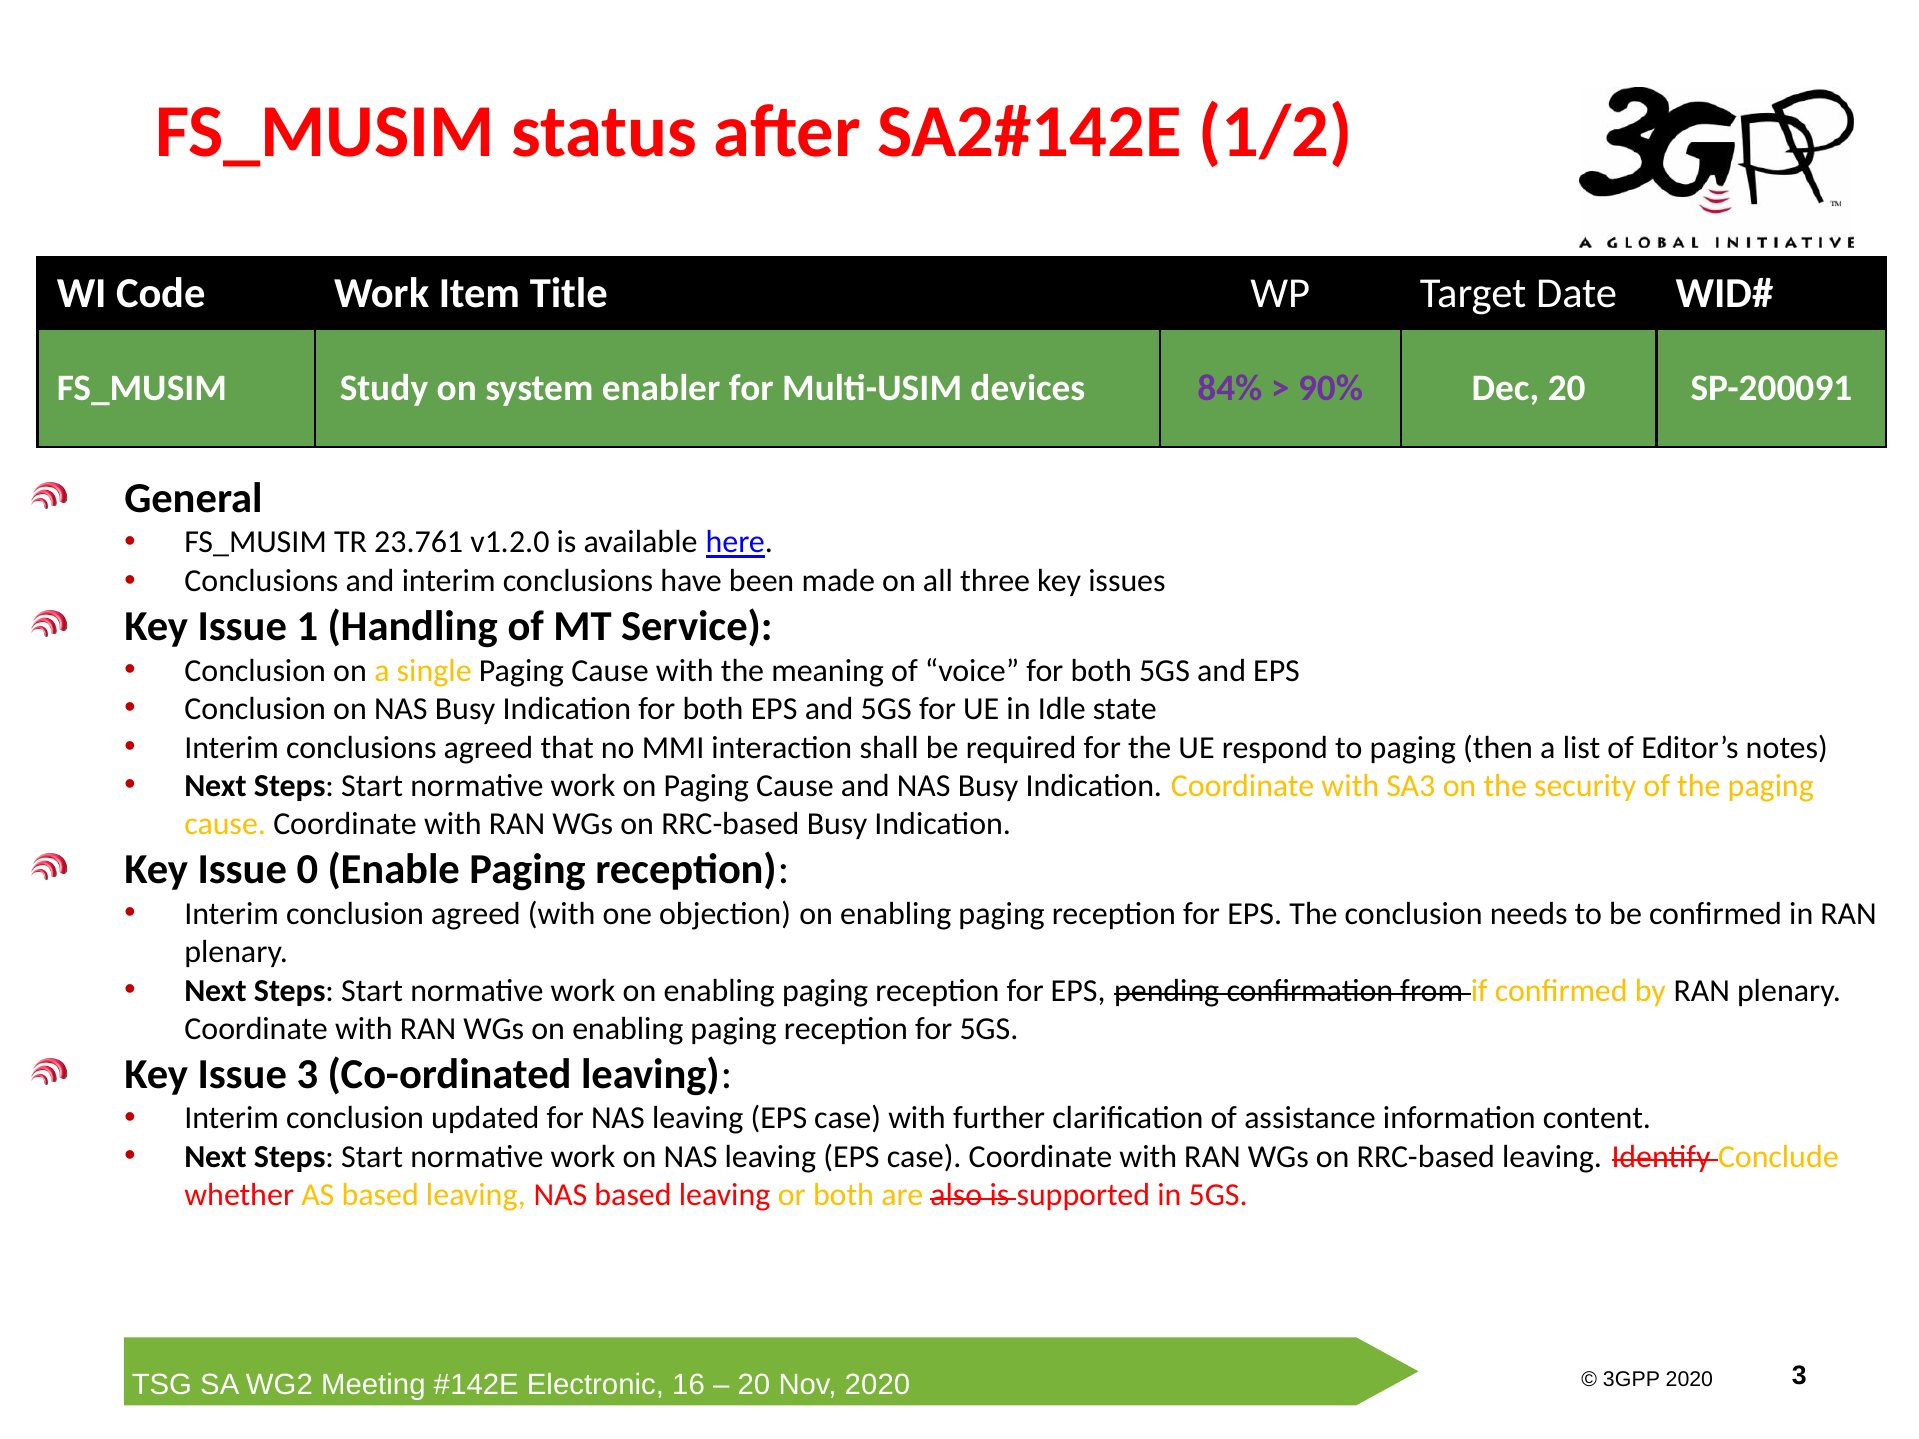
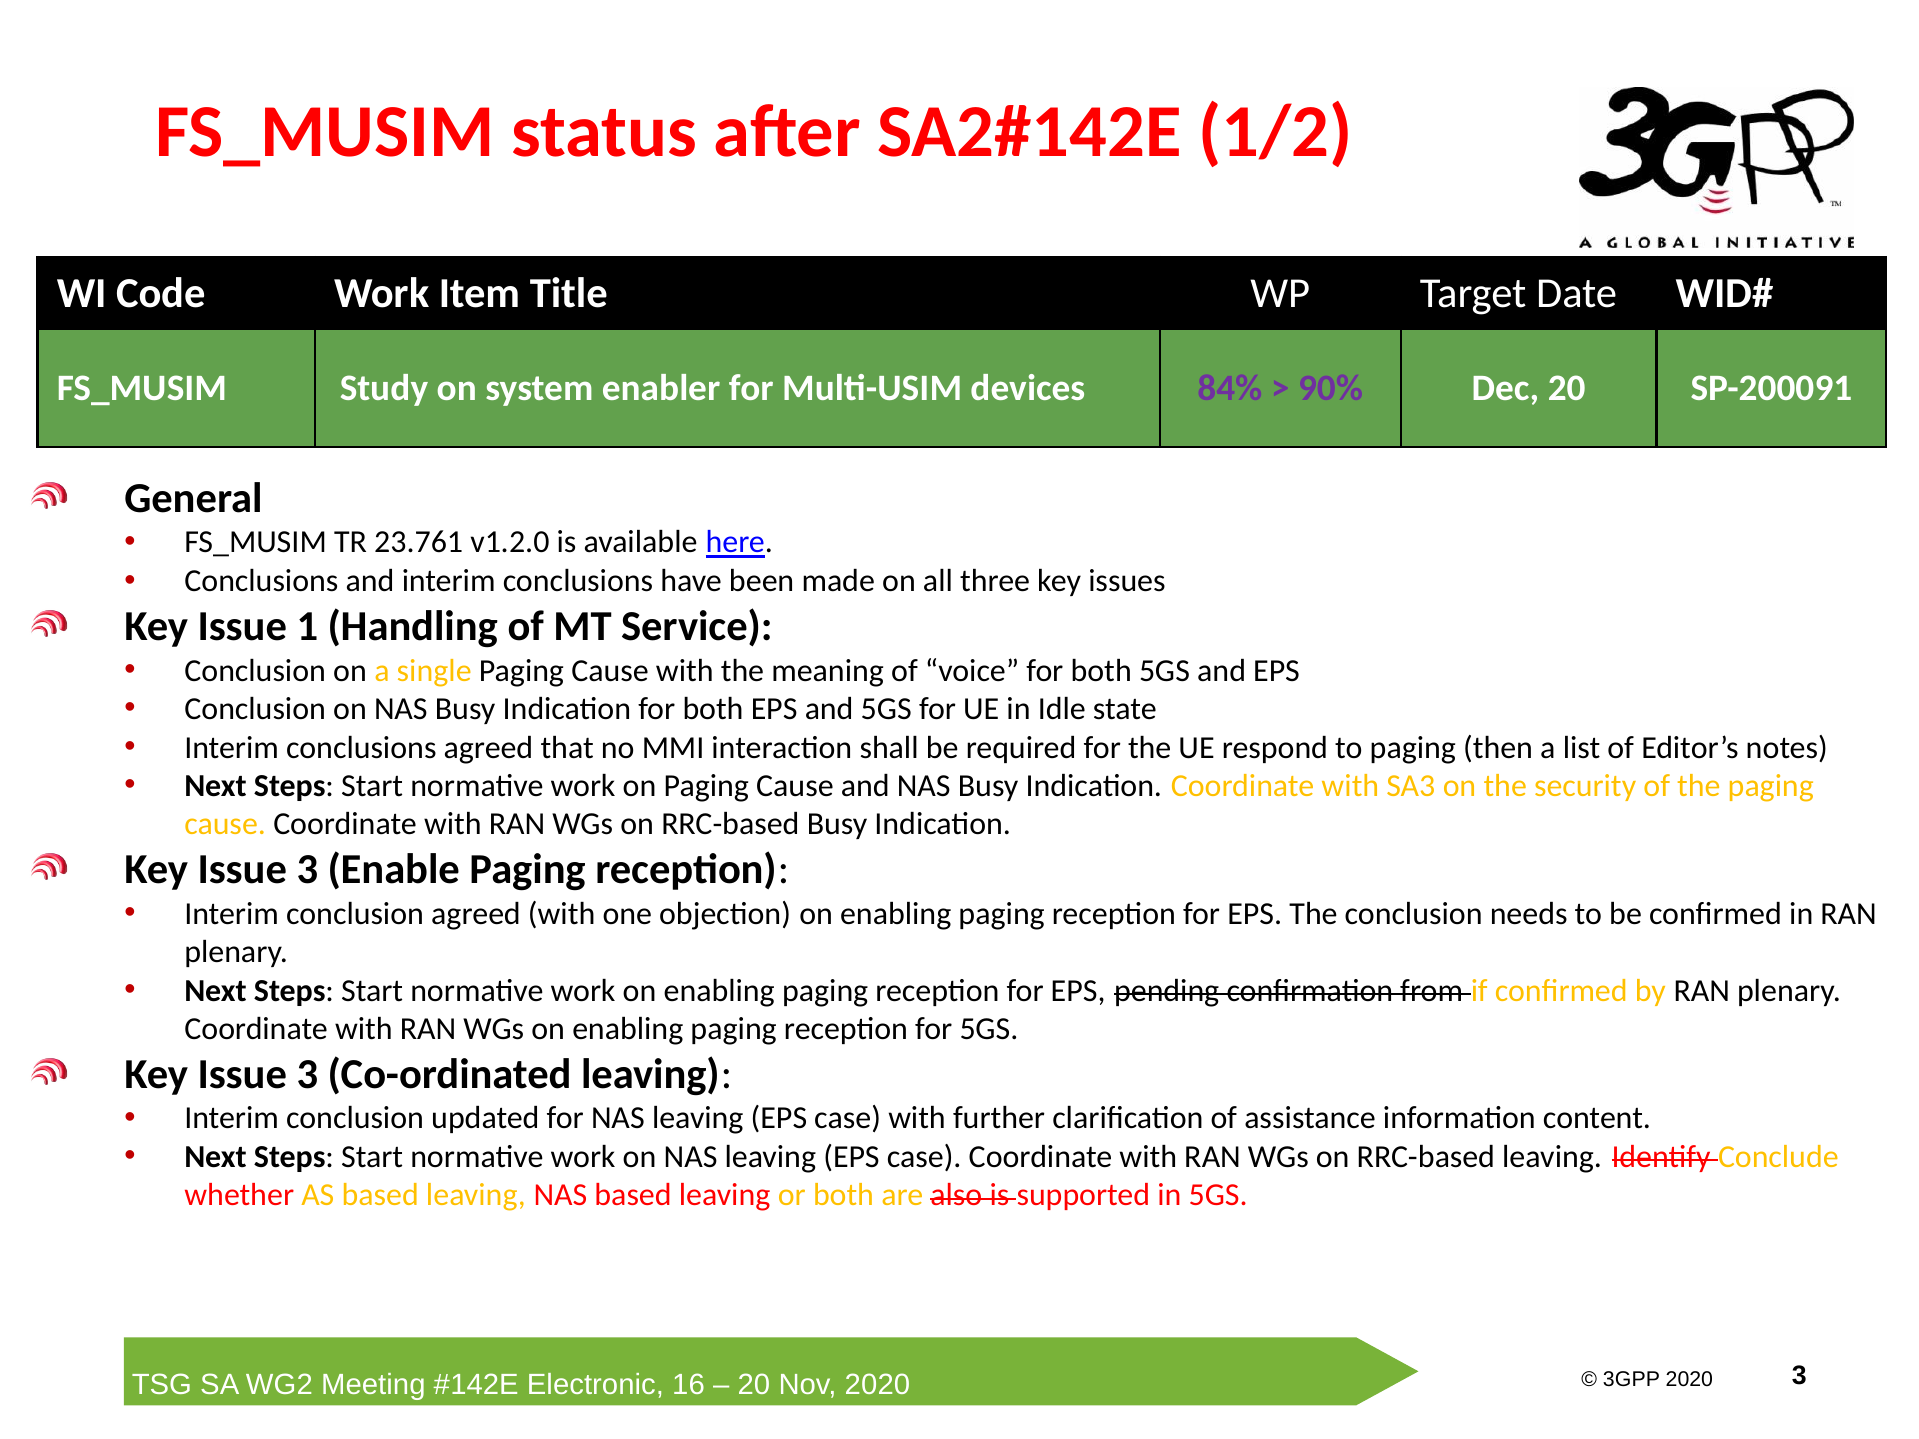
0 at (307, 870): 0 -> 3
